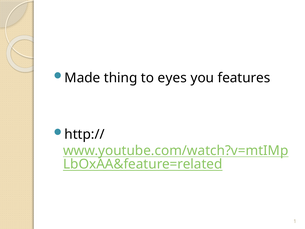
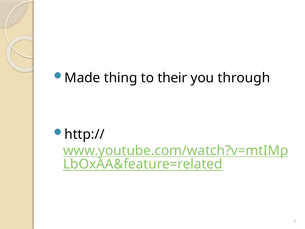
eyes: eyes -> their
features: features -> through
